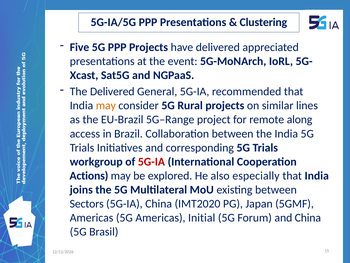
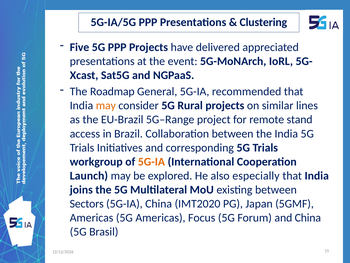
The Delivered: Delivered -> Roadmap
along: along -> stand
5G-IA at (151, 161) colour: red -> orange
Actions: Actions -> Launch
Initial: Initial -> Focus
